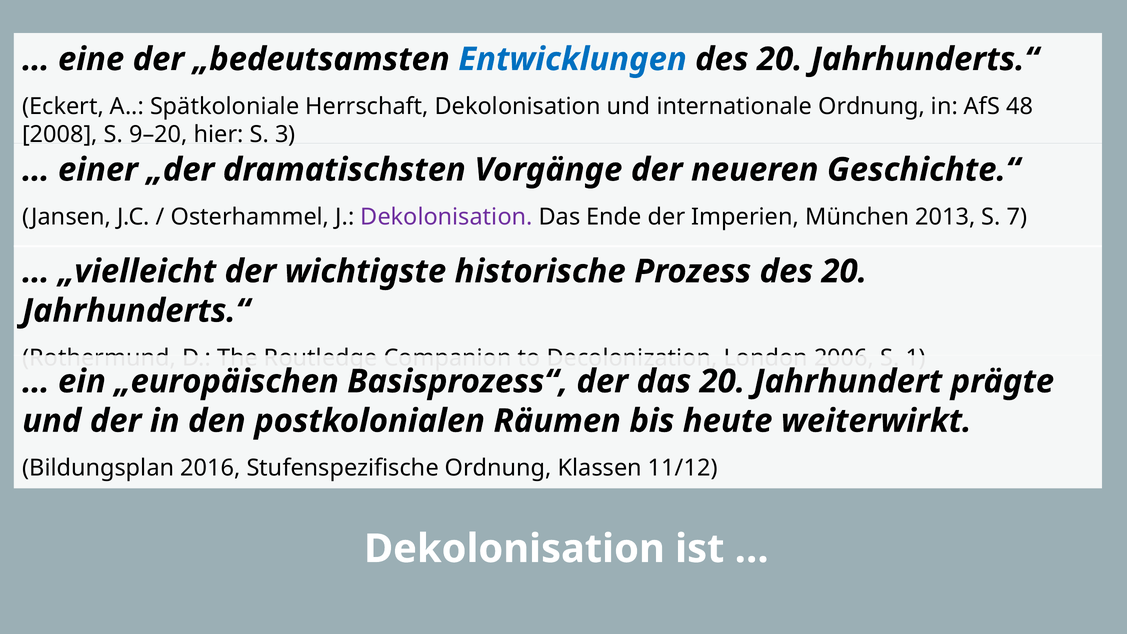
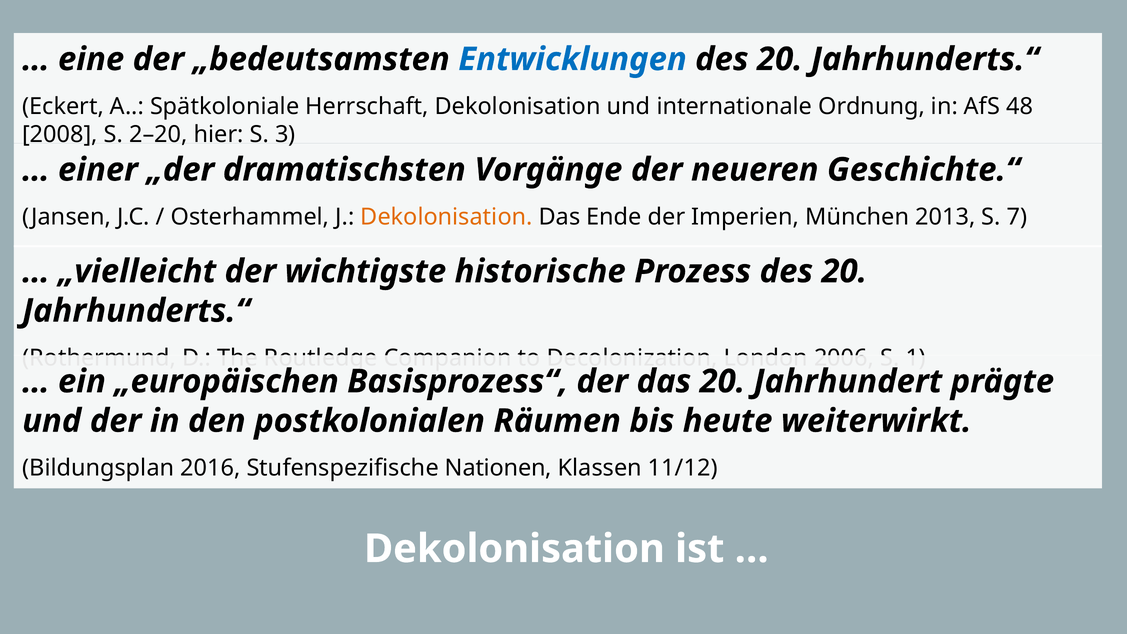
9–20: 9–20 -> 2–20
Dekolonisation at (446, 217) colour: purple -> orange
Stufenspezifische Ordnung: Ordnung -> Nationen
